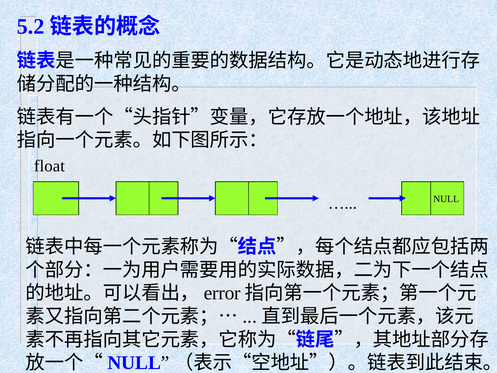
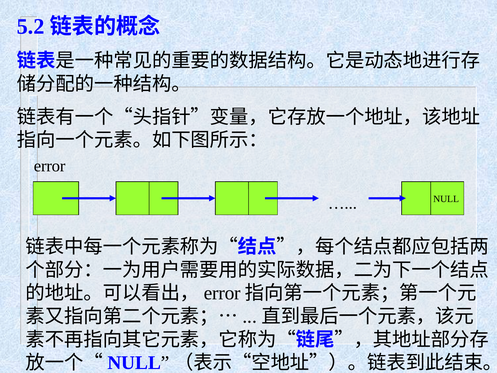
float at (49, 166): float -> error
